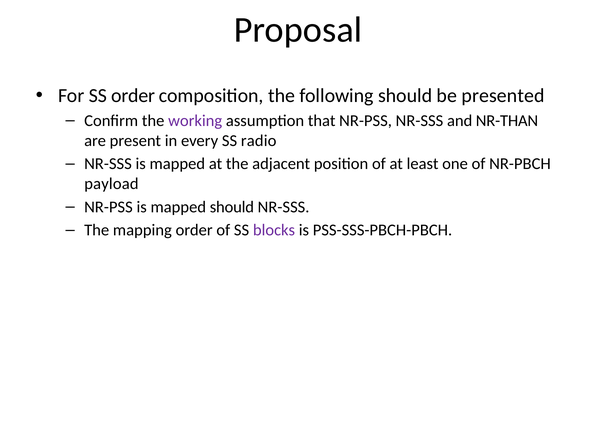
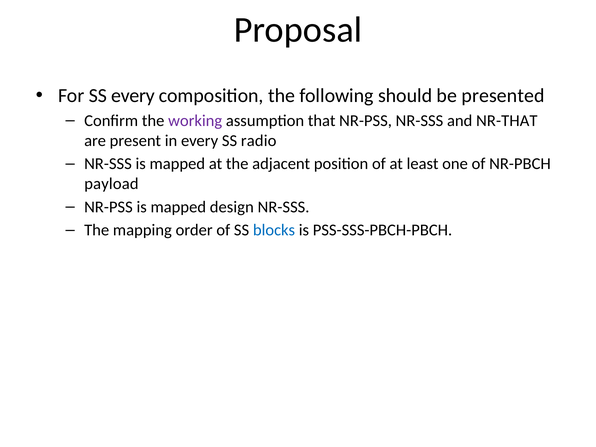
SS order: order -> every
NR-THAN: NR-THAN -> NR-THAT
mapped should: should -> design
blocks colour: purple -> blue
